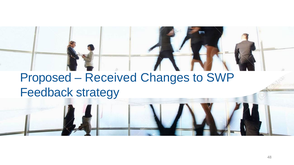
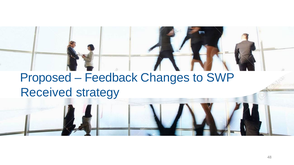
Received: Received -> Feedback
Feedback: Feedback -> Received
